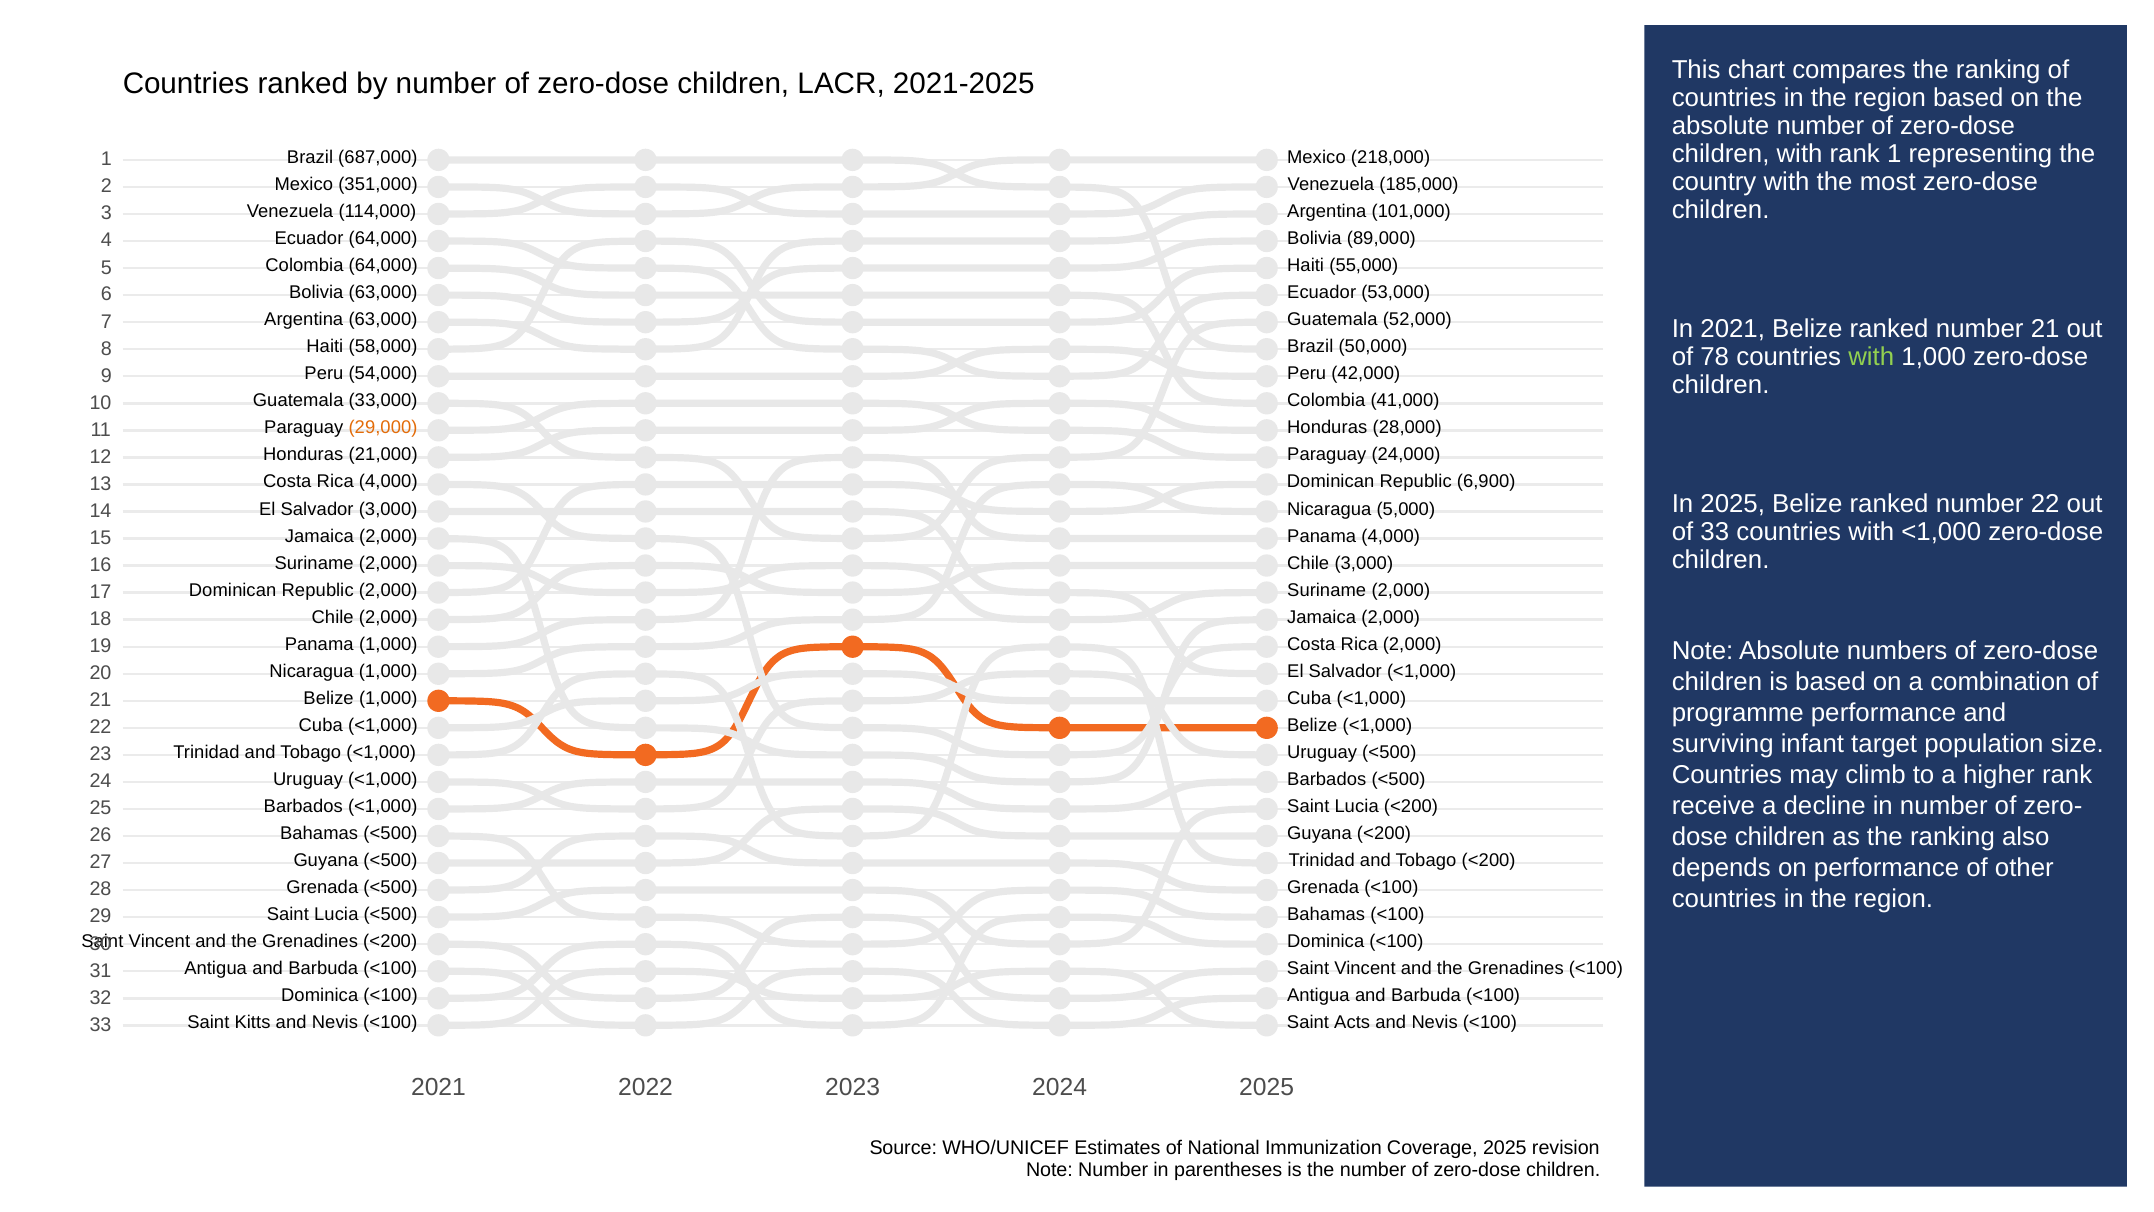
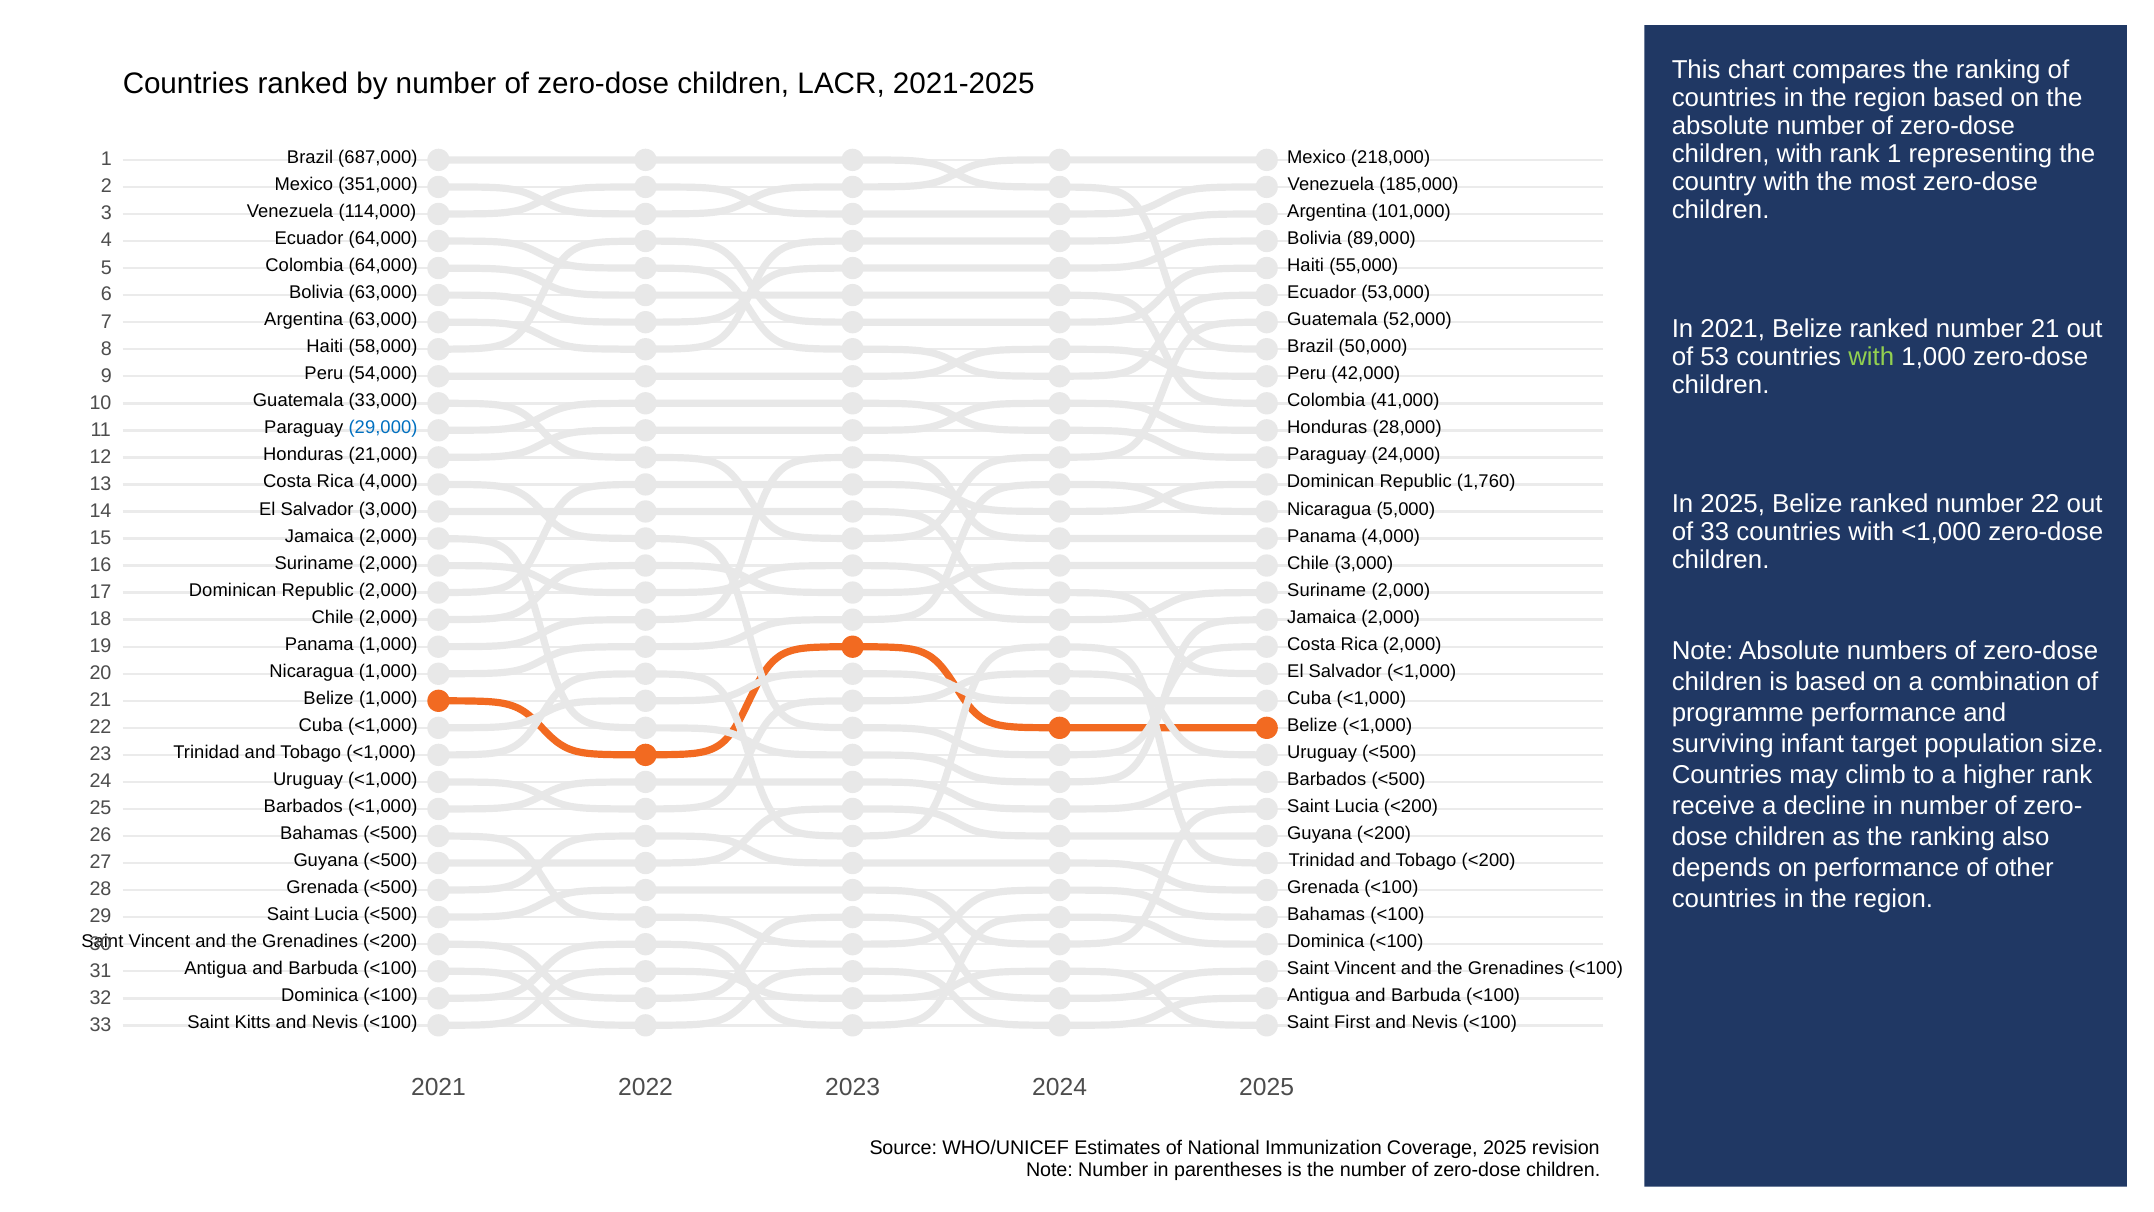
78: 78 -> 53
29,000 colour: orange -> blue
6,900: 6,900 -> 1,760
Acts: Acts -> First
